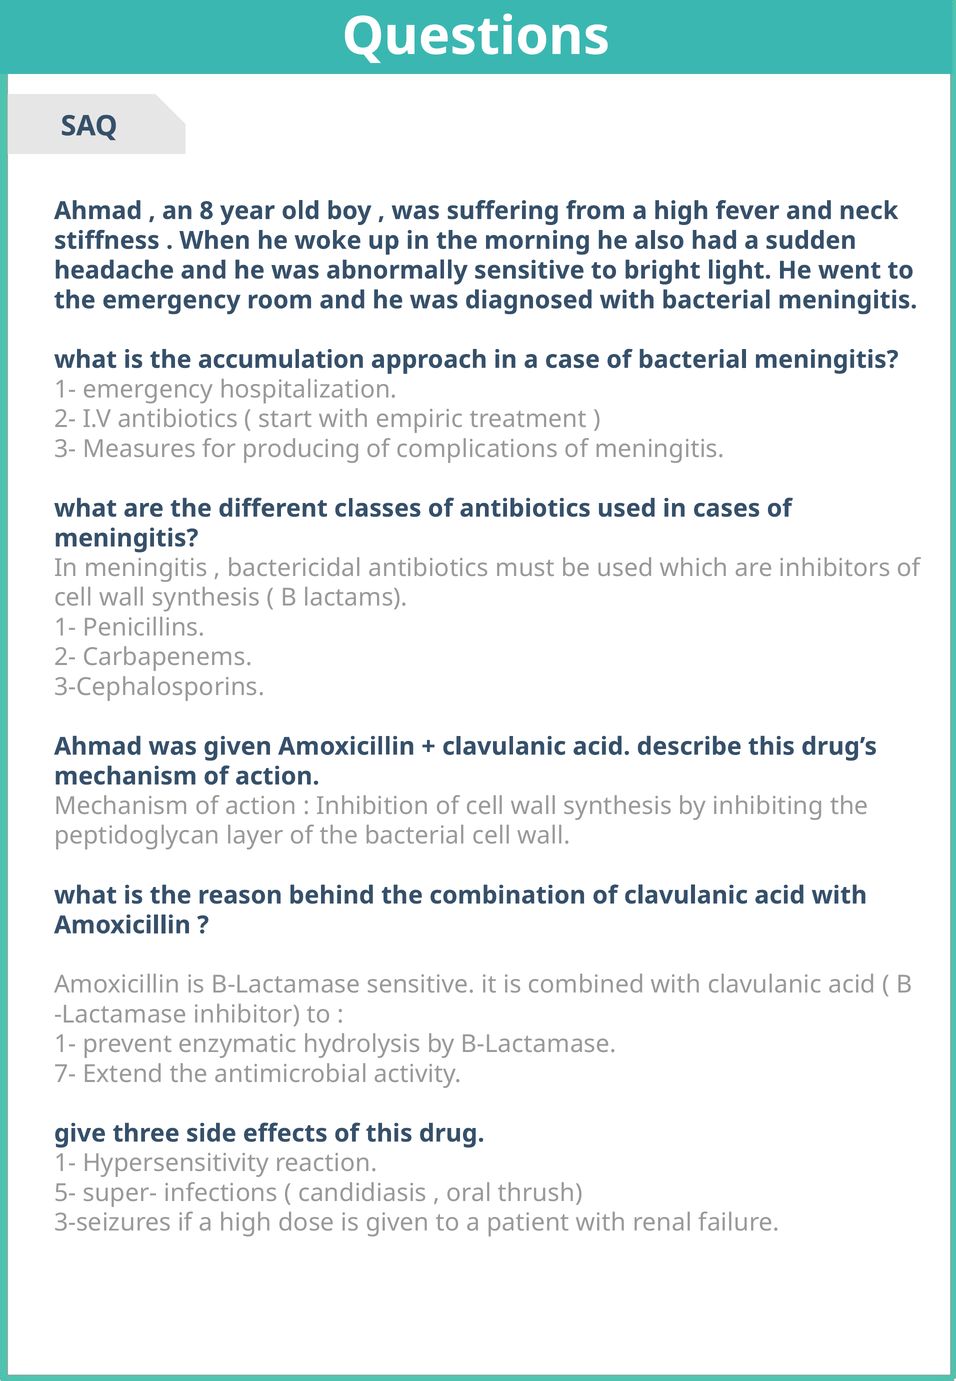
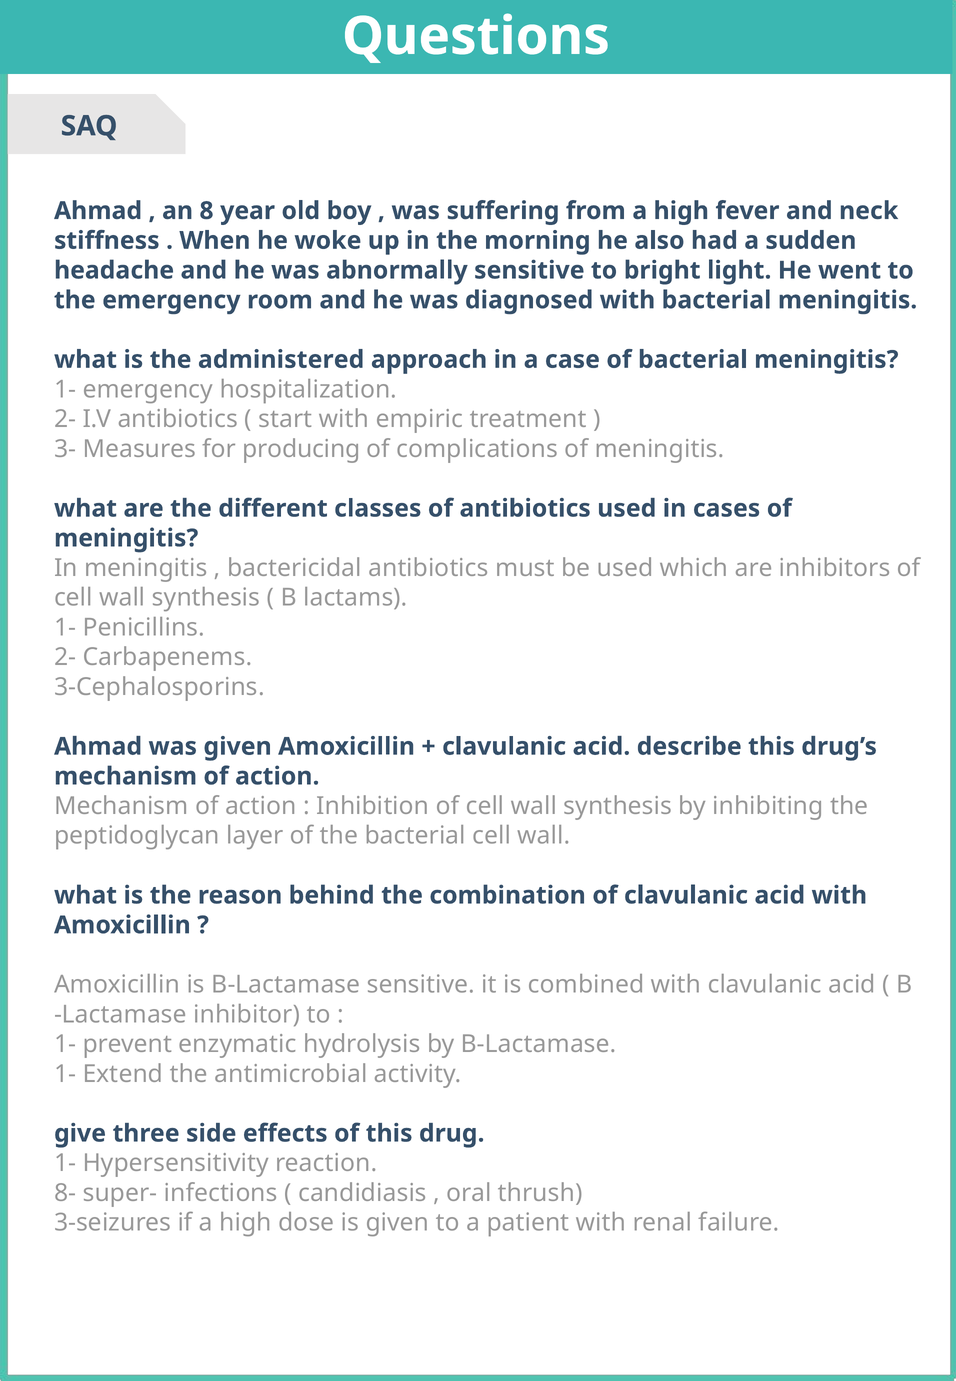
accumulation: accumulation -> administered
7- at (65, 1074): 7- -> 1-
5-: 5- -> 8-
